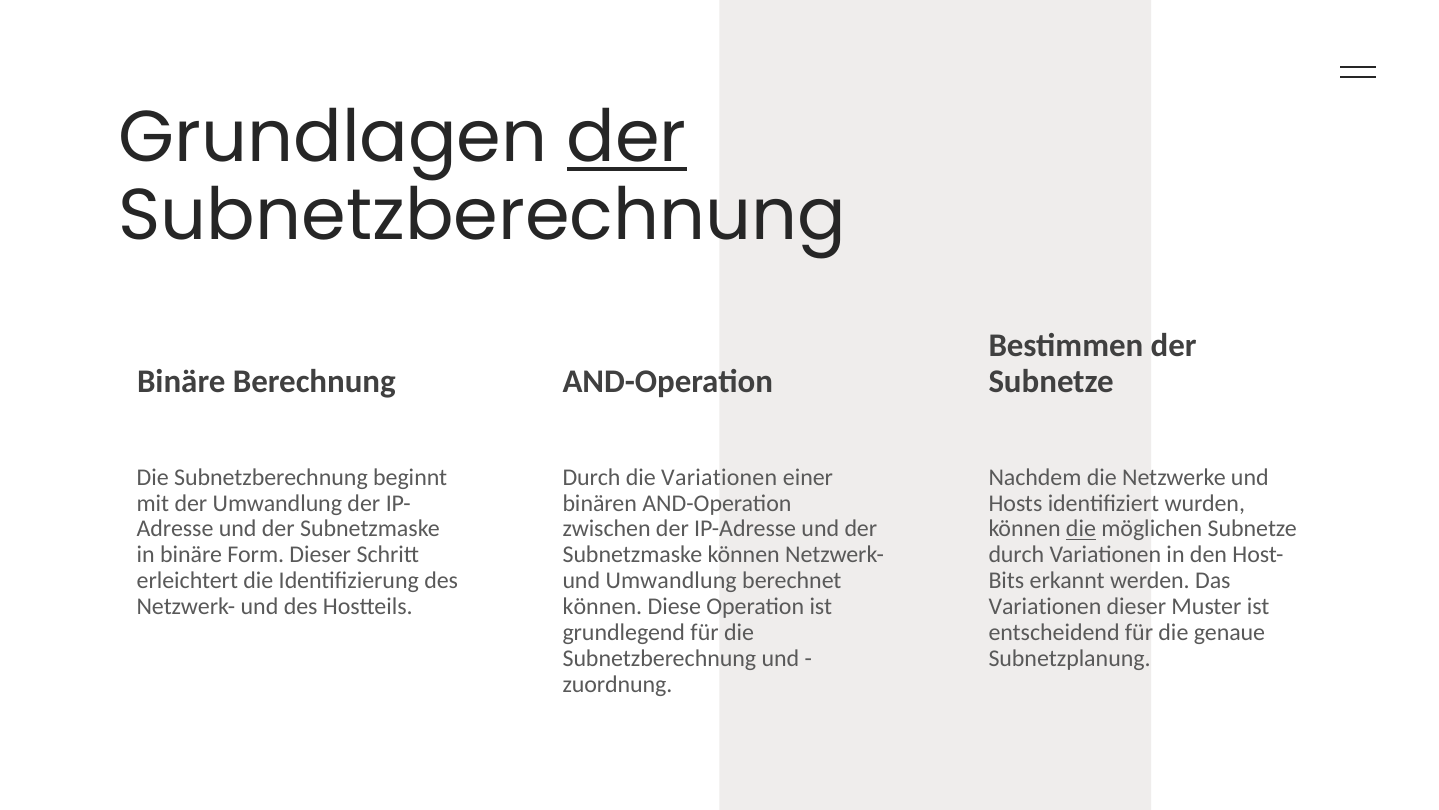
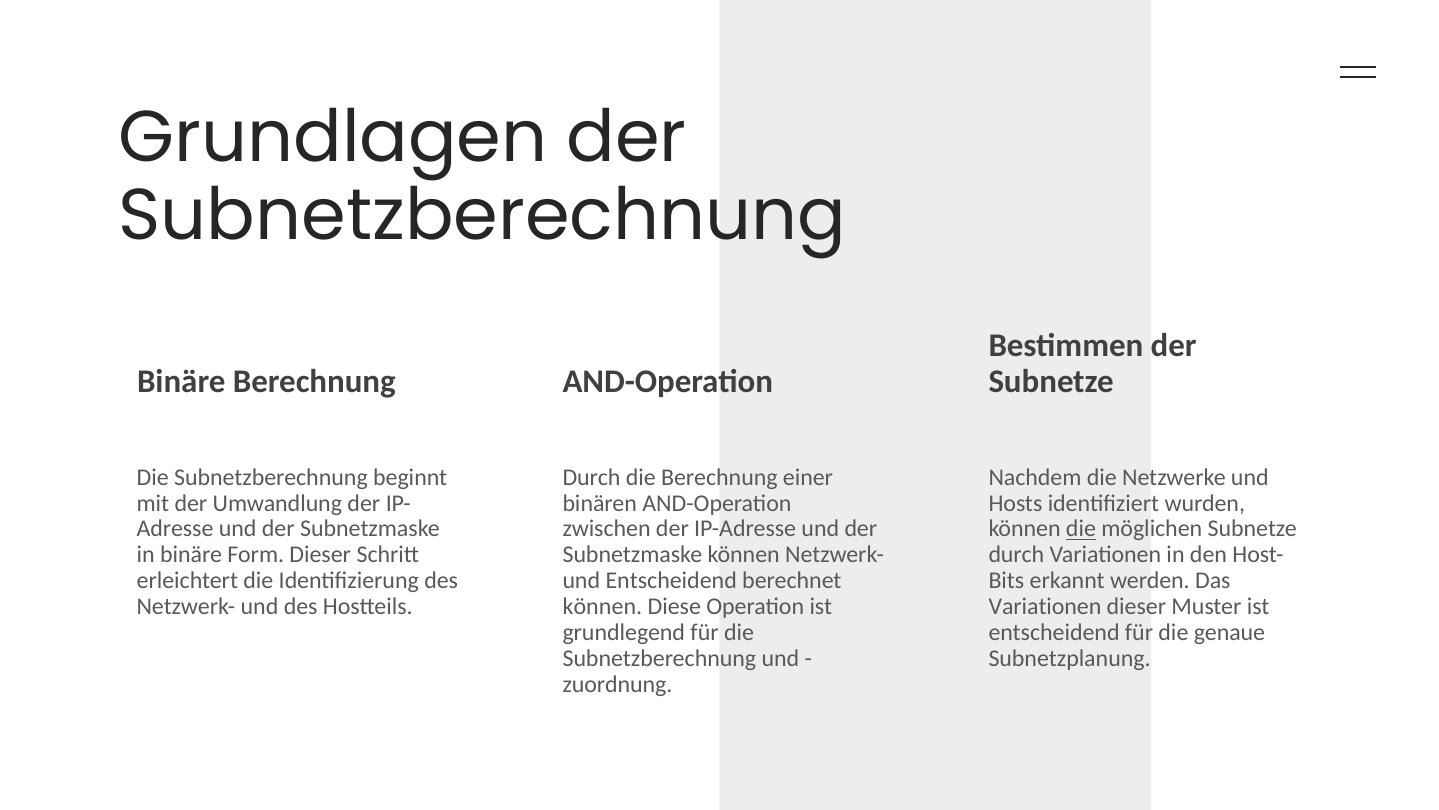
der at (627, 138) underline: present -> none
die Variationen: Variationen -> Berechnung
und Umwandlung: Umwandlung -> Entscheidend
